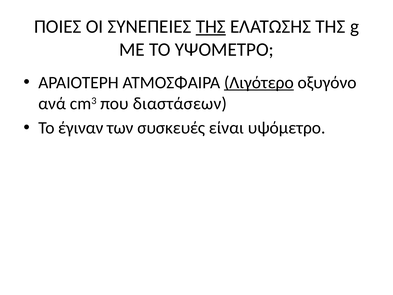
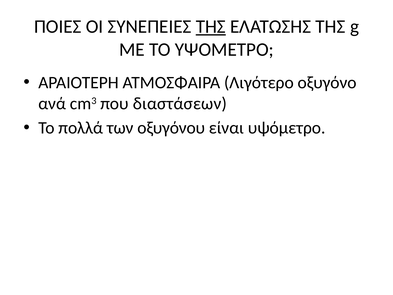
Λιγότερο underline: present -> none
έγιναν: έγιναν -> πολλά
συσκευές: συσκευές -> οξυγόνου
